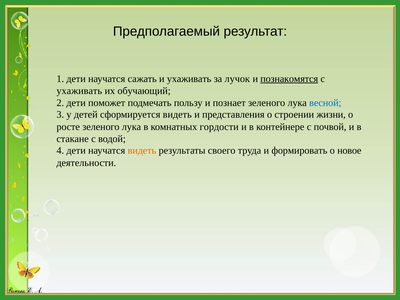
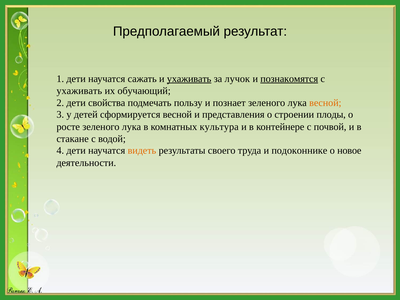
ухаживать at (189, 79) underline: none -> present
поможет: поможет -> свойства
весной at (325, 103) colour: blue -> orange
сформируется видеть: видеть -> весной
жизни: жизни -> плоды
гордости: гордости -> культура
формировать: формировать -> подоконнике
